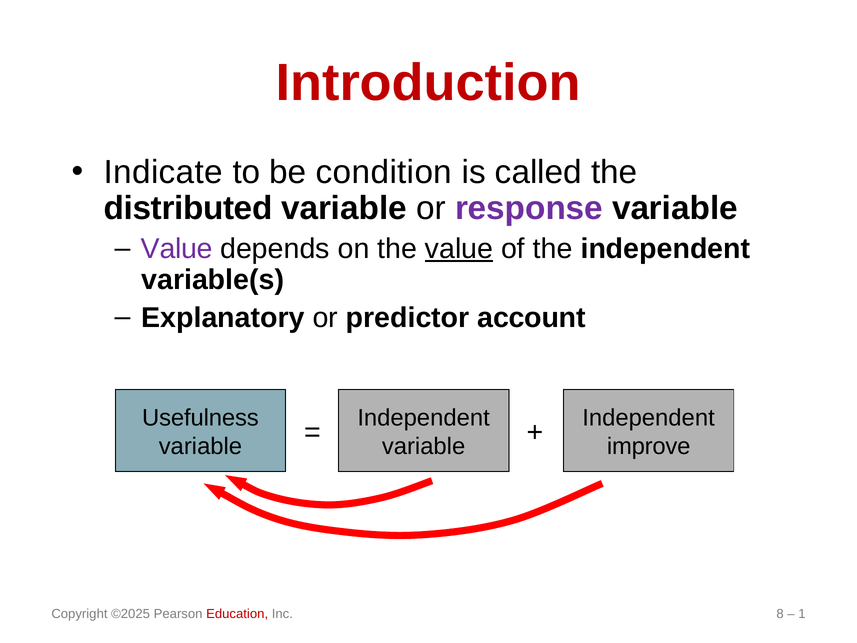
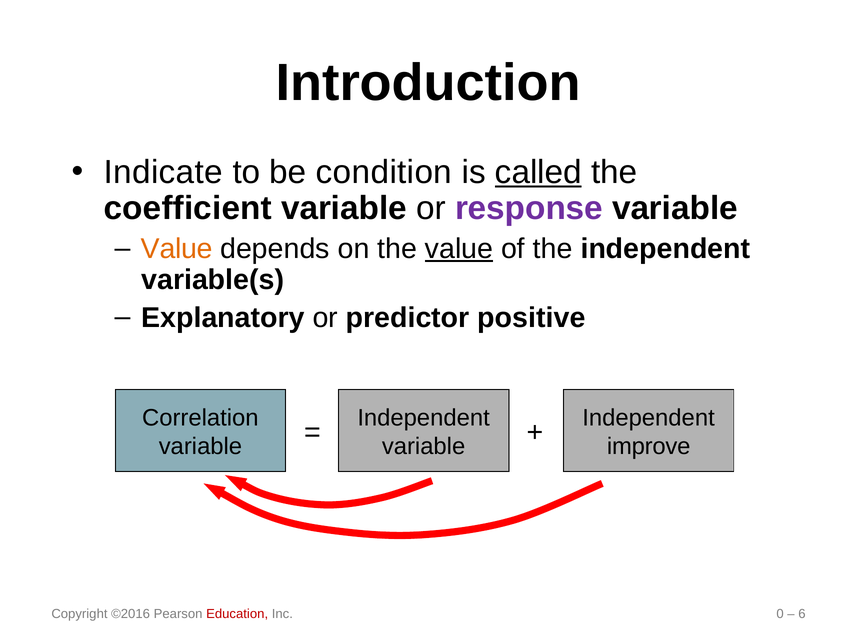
Introduction colour: red -> black
called underline: none -> present
distributed: distributed -> coefficient
Value at (177, 249) colour: purple -> orange
account: account -> positive
Usefulness: Usefulness -> Correlation
©2025: ©2025 -> ©2016
8: 8 -> 0
1: 1 -> 6
